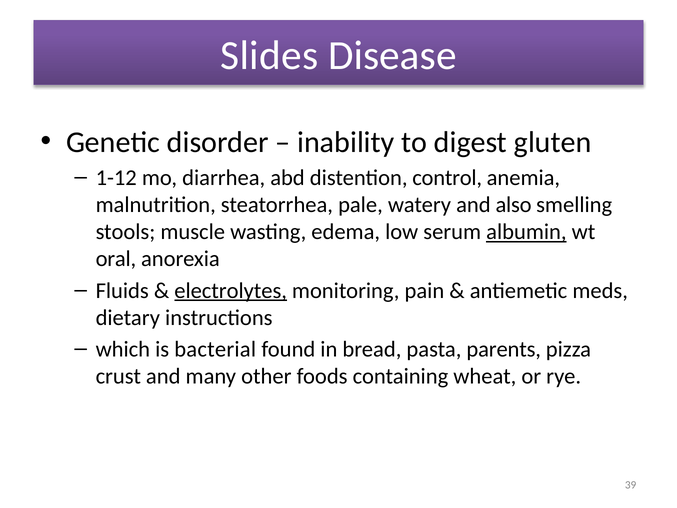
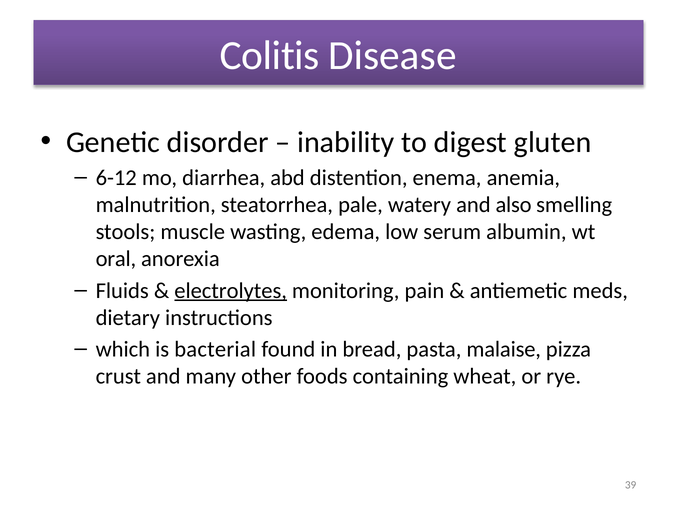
Slides: Slides -> Colitis
1-12: 1-12 -> 6-12
control: control -> enema
albumin underline: present -> none
parents: parents -> malaise
